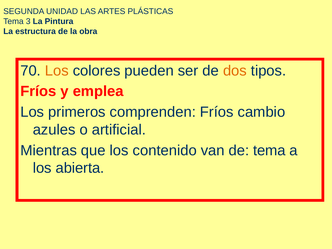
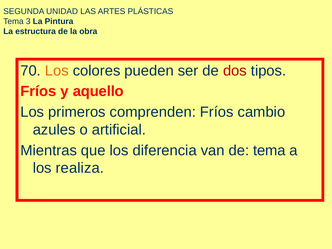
dos colour: orange -> red
emplea: emplea -> aquello
contenido: contenido -> diferencia
abierta: abierta -> realiza
